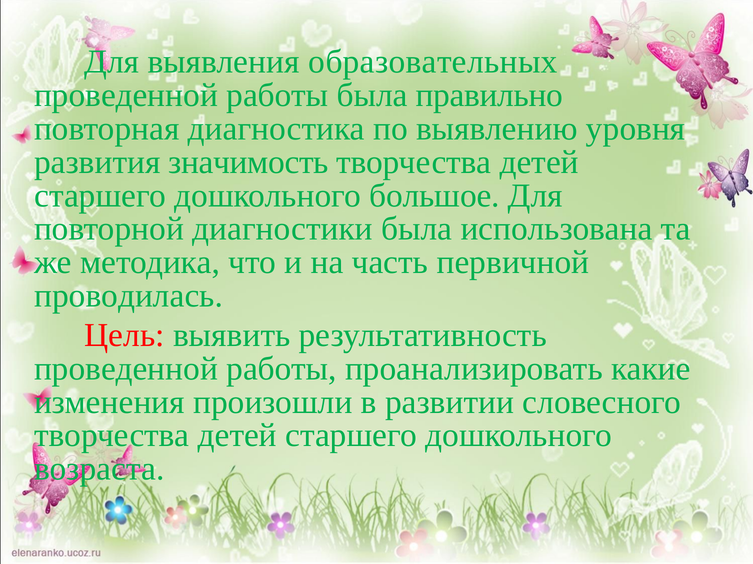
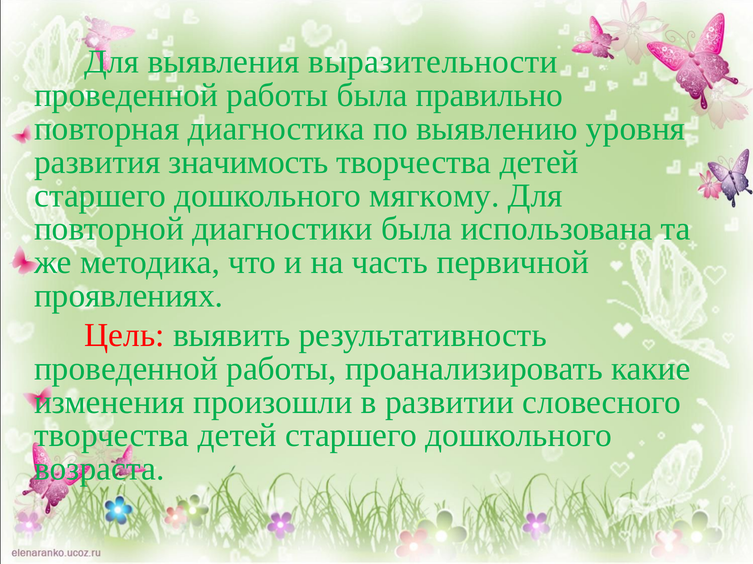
образовательных: образовательных -> выразительности
большое: большое -> мягкому
проводилась: проводилась -> проявлениях
